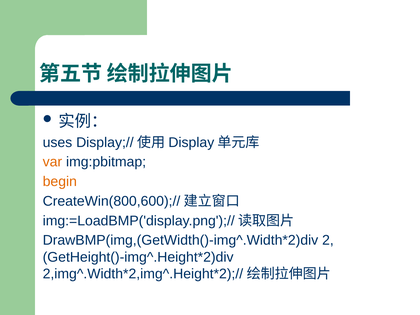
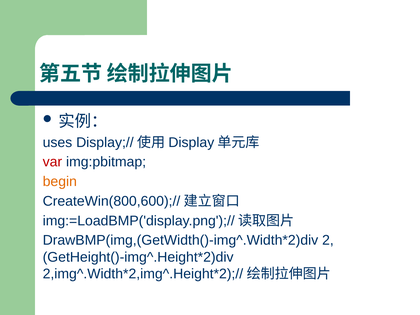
var colour: orange -> red
